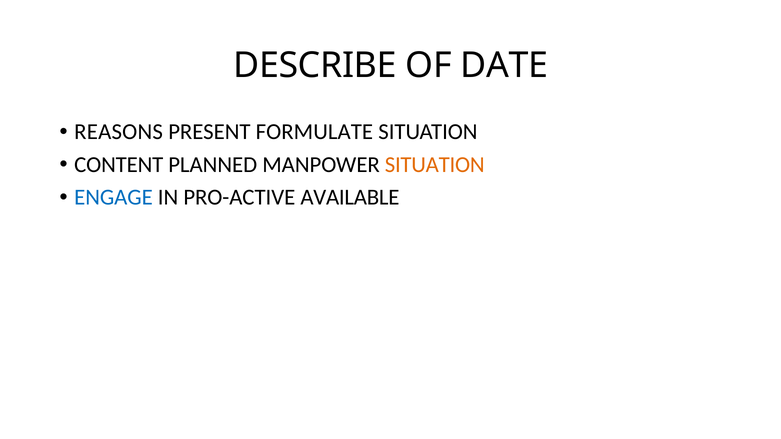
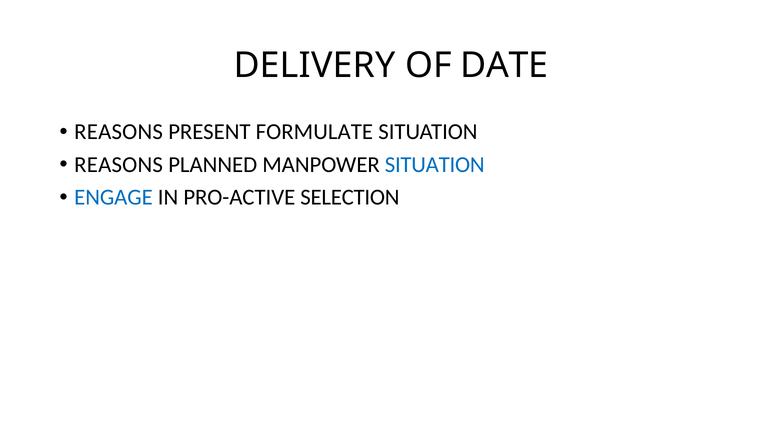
DESCRIBE: DESCRIBE -> DELIVERY
CONTENT at (119, 165): CONTENT -> REASONS
SITUATION at (435, 165) colour: orange -> blue
AVAILABLE: AVAILABLE -> SELECTION
